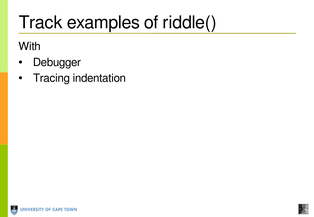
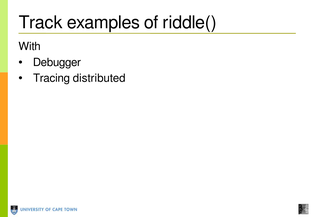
indentation: indentation -> distributed
